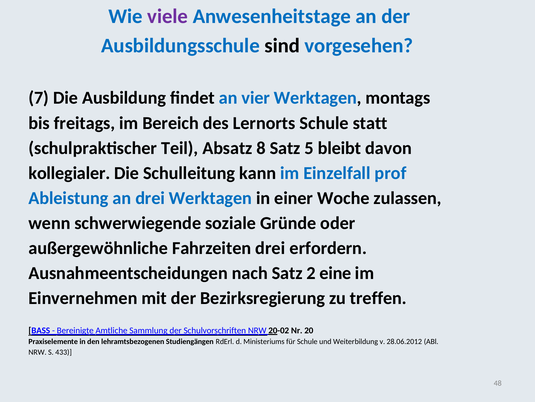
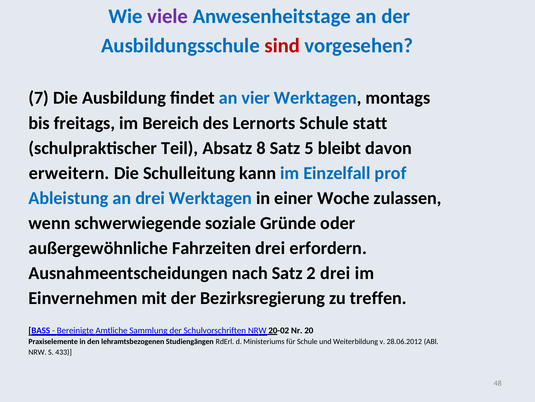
sind colour: black -> red
kollegialer: kollegialer -> erweitern
2 eine: eine -> drei
